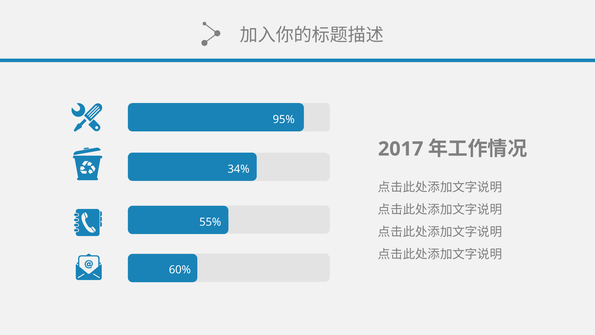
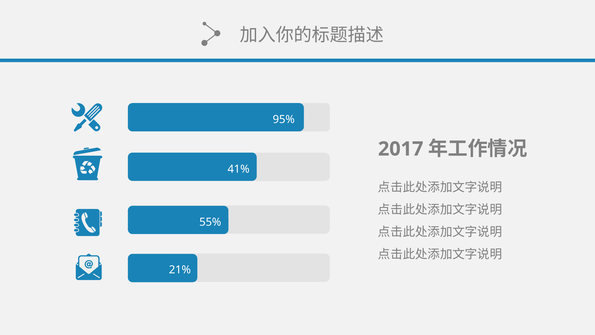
34%: 34% -> 41%
60%: 60% -> 21%
